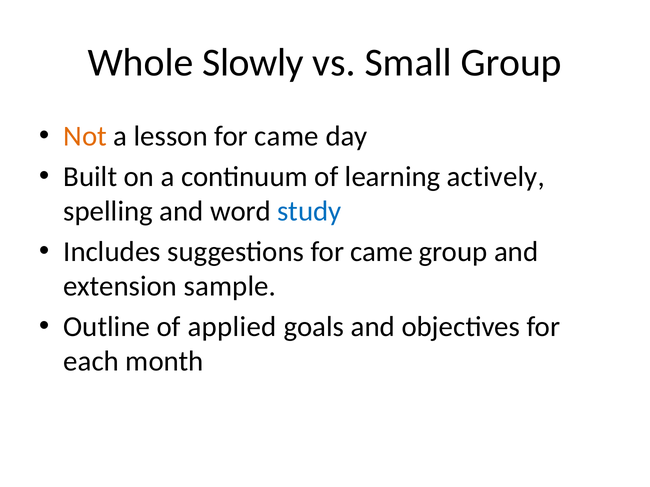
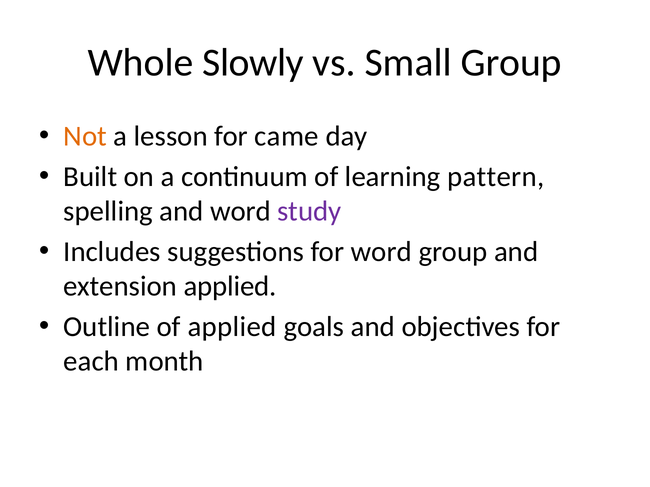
actively: actively -> pattern
study colour: blue -> purple
suggestions for came: came -> word
extension sample: sample -> applied
